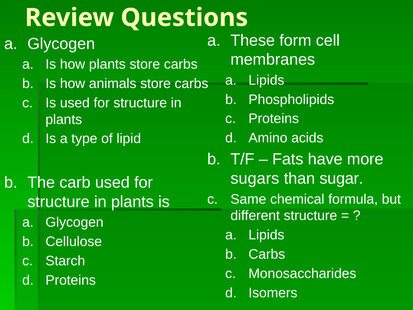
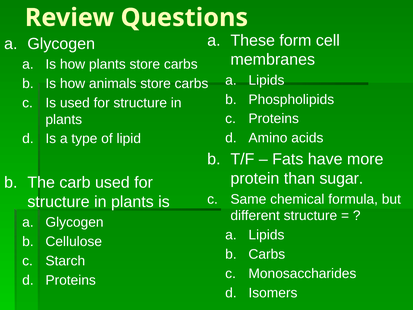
sugars: sugars -> protein
